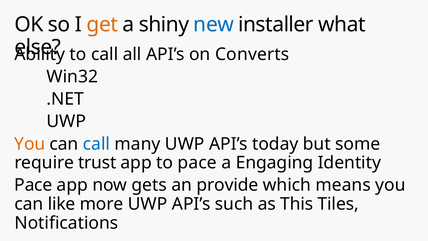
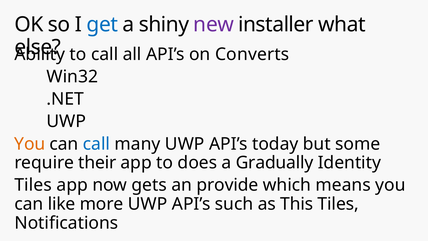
get colour: orange -> blue
new colour: blue -> purple
trust: trust -> their
to pace: pace -> does
Engaging: Engaging -> Gradually
Pace at (33, 185): Pace -> Tiles
